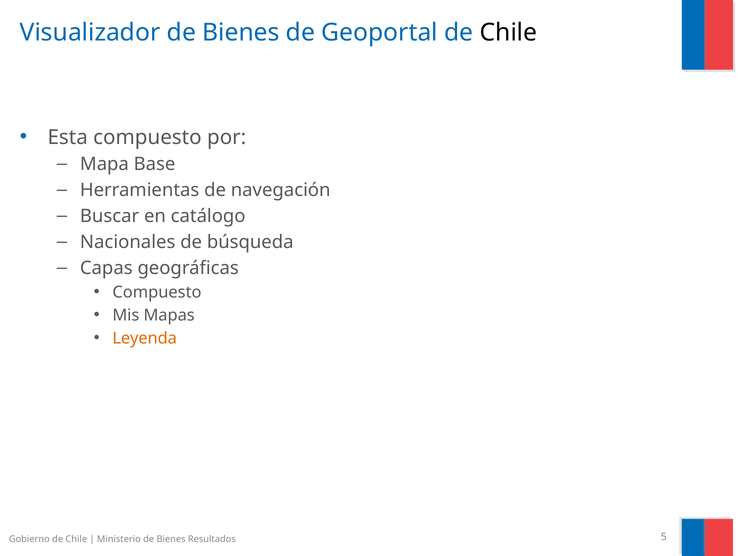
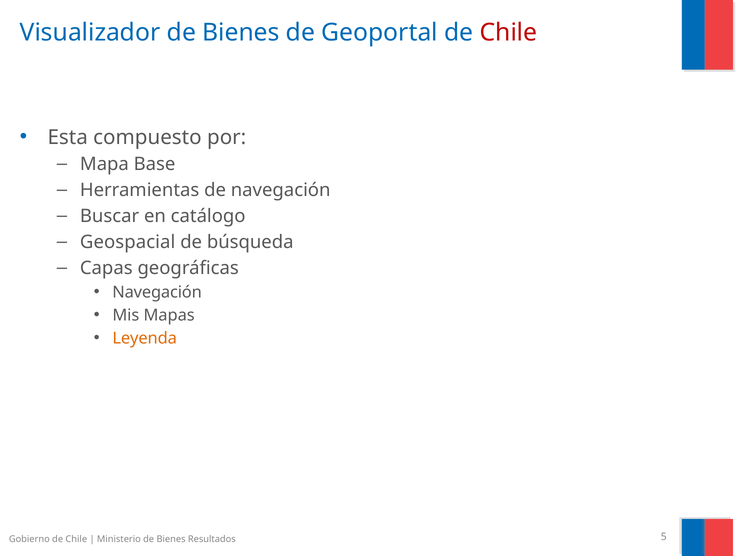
Chile at (509, 33) colour: black -> red
Nacionales: Nacionales -> Geospacial
Compuesto at (157, 292): Compuesto -> Navegación
